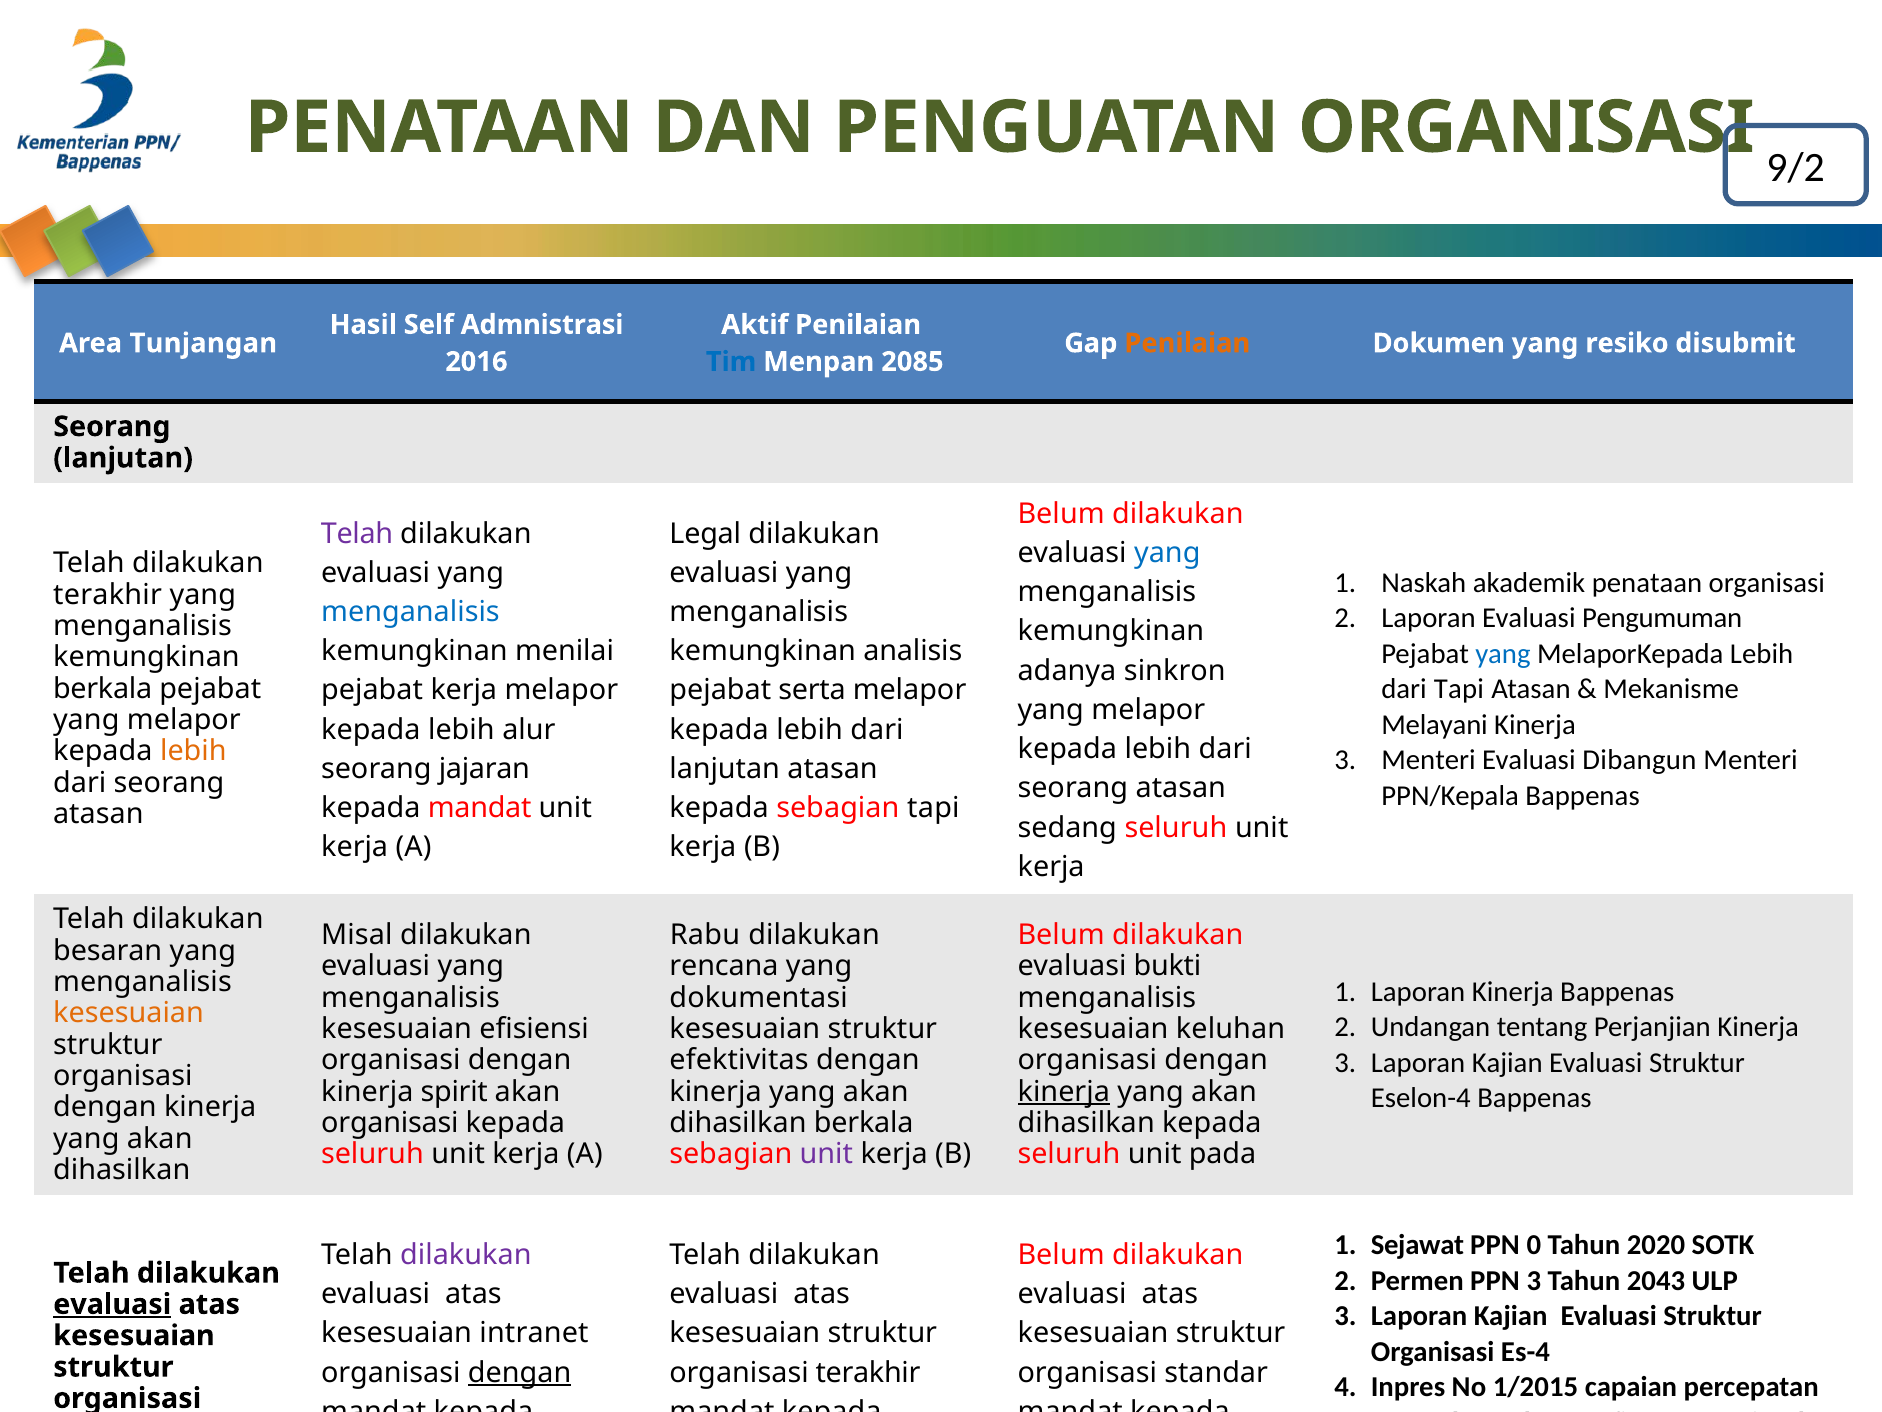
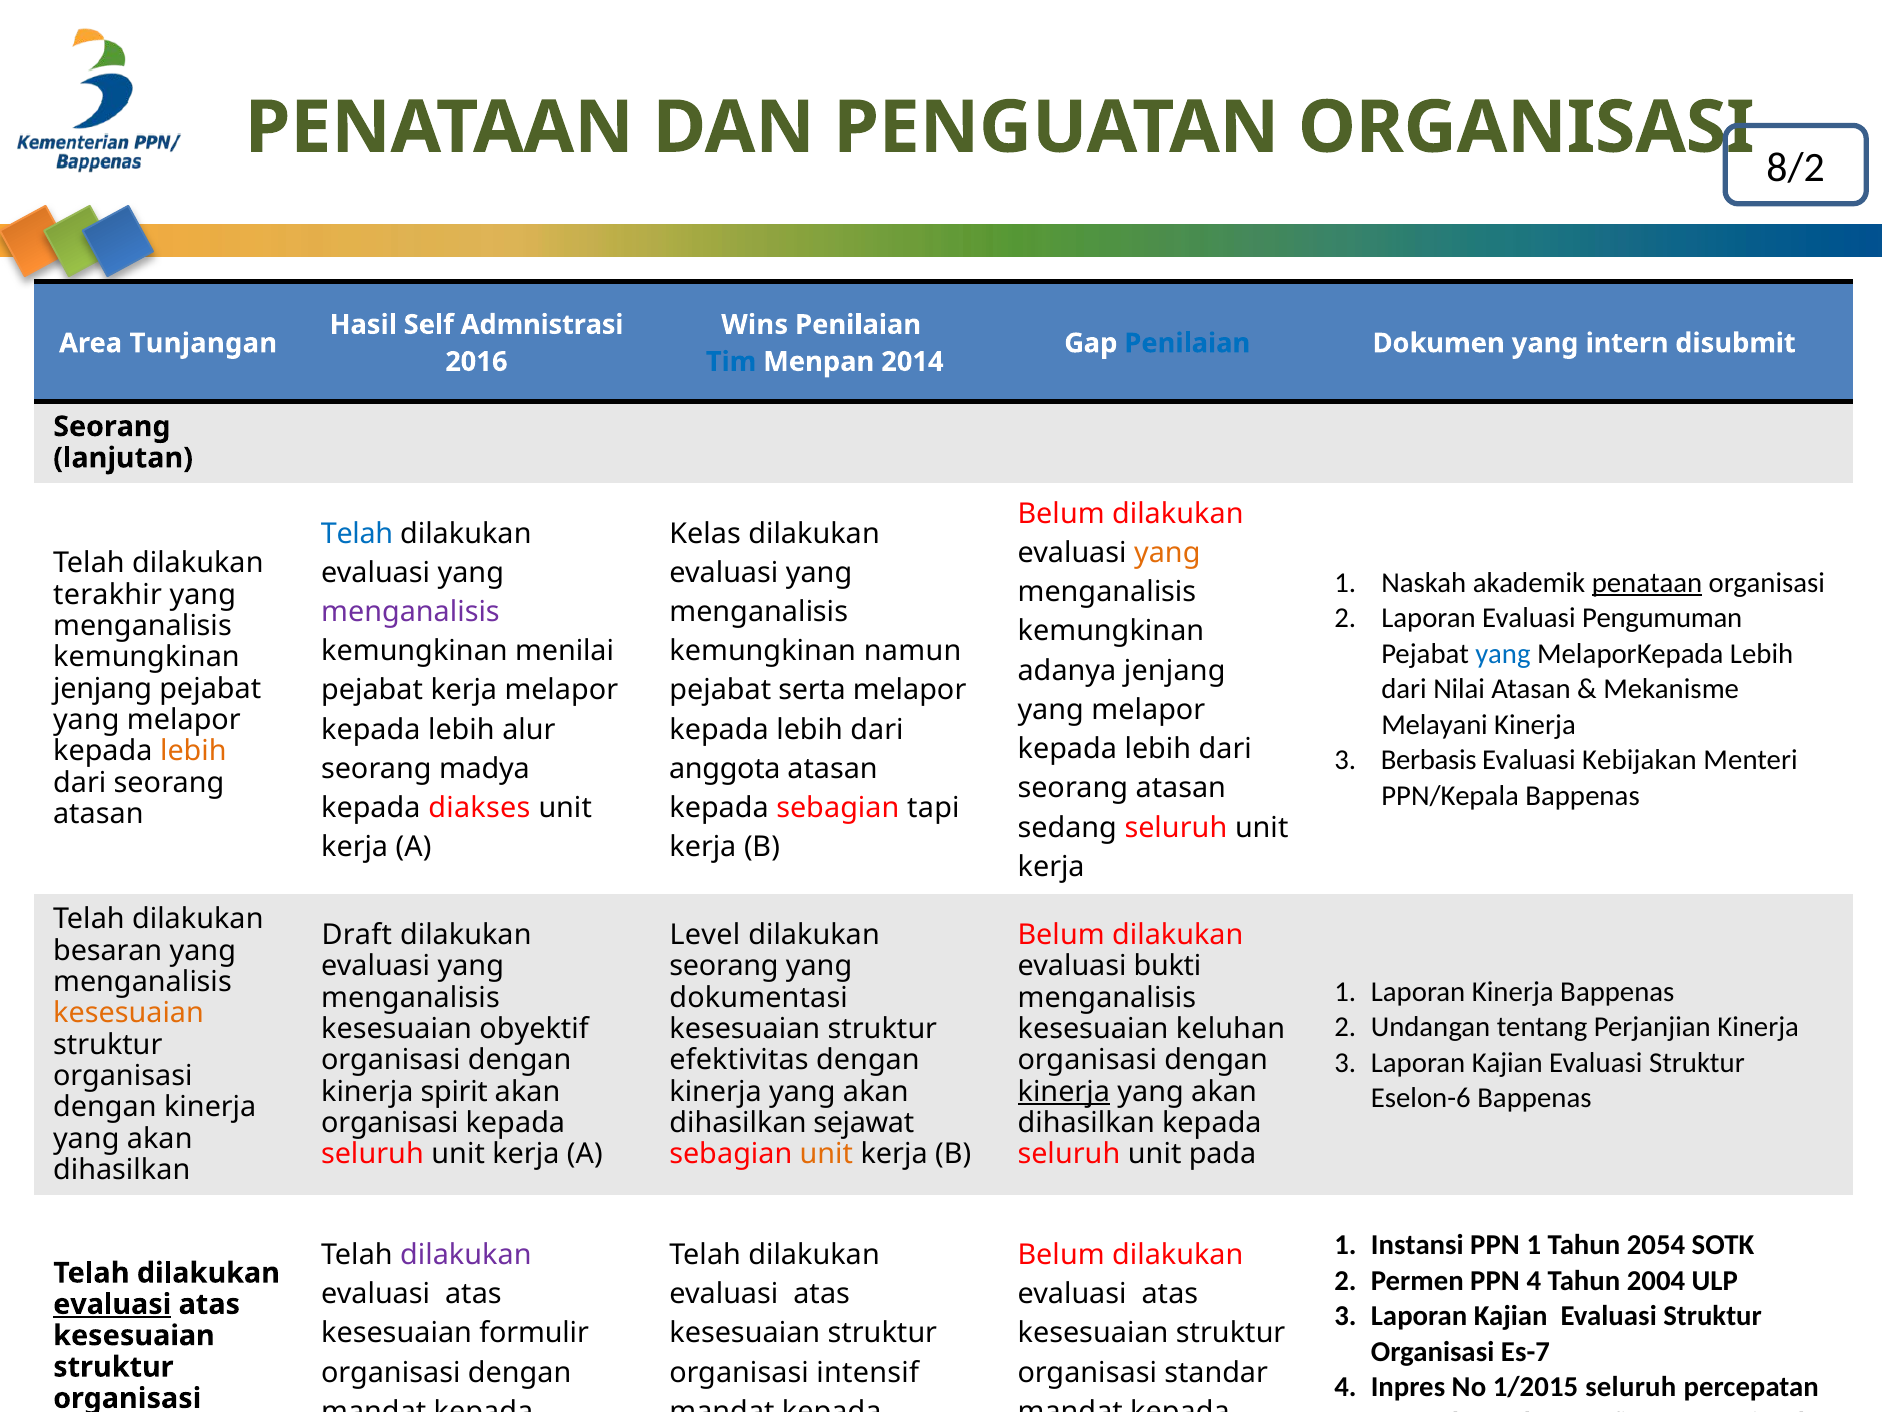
9/2: 9/2 -> 8/2
Aktif: Aktif -> Wins
Penilaian at (1187, 343) colour: orange -> blue
resiko: resiko -> intern
2085: 2085 -> 2014
Telah at (357, 533) colour: purple -> blue
Legal: Legal -> Kelas
yang at (1167, 553) colour: blue -> orange
penataan at (1647, 582) underline: none -> present
menganalisis at (410, 612) colour: blue -> purple
analisis: analisis -> namun
adanya sinkron: sinkron -> jenjang
dari Tapi: Tapi -> Nilai
berkala at (103, 688): berkala -> jenjang
3 Menteri: Menteri -> Berbasis
Dibangun: Dibangun -> Kebijakan
jajaran: jajaran -> madya
lanjutan at (725, 769): lanjutan -> anggota
kepada mandat: mandat -> diakses
Misal: Misal -> Draft
Rabu: Rabu -> Level
rencana at (724, 966): rencana -> seorang
efisiensi: efisiensi -> obyektif
Eselon-4: Eselon-4 -> Eselon-6
dihasilkan berkala: berkala -> sejawat
unit at (826, 1154) colour: purple -> orange
Sejawat: Sejawat -> Instansi
PPN 0: 0 -> 1
2020: 2020 -> 2054
PPN 3: 3 -> 4
2043: 2043 -> 2004
intranet: intranet -> formulir
Es-4: Es-4 -> Es-7
dengan at (520, 1372) underline: present -> none
organisasi terakhir: terakhir -> intensif
1/2015 capaian: capaian -> seluruh
